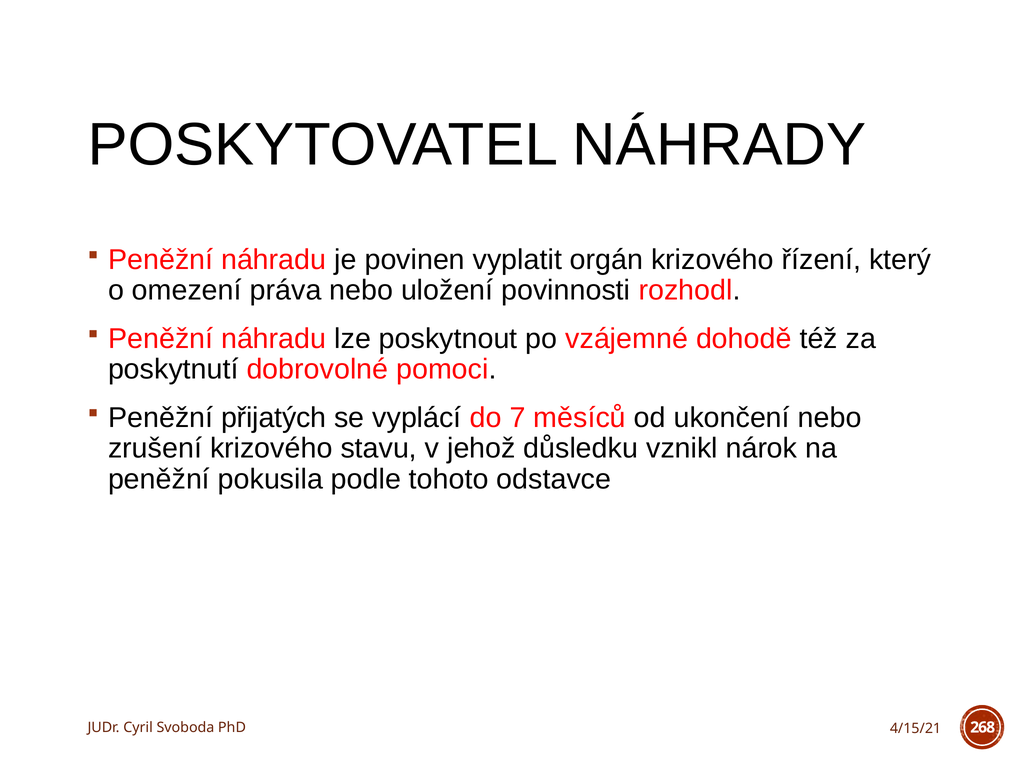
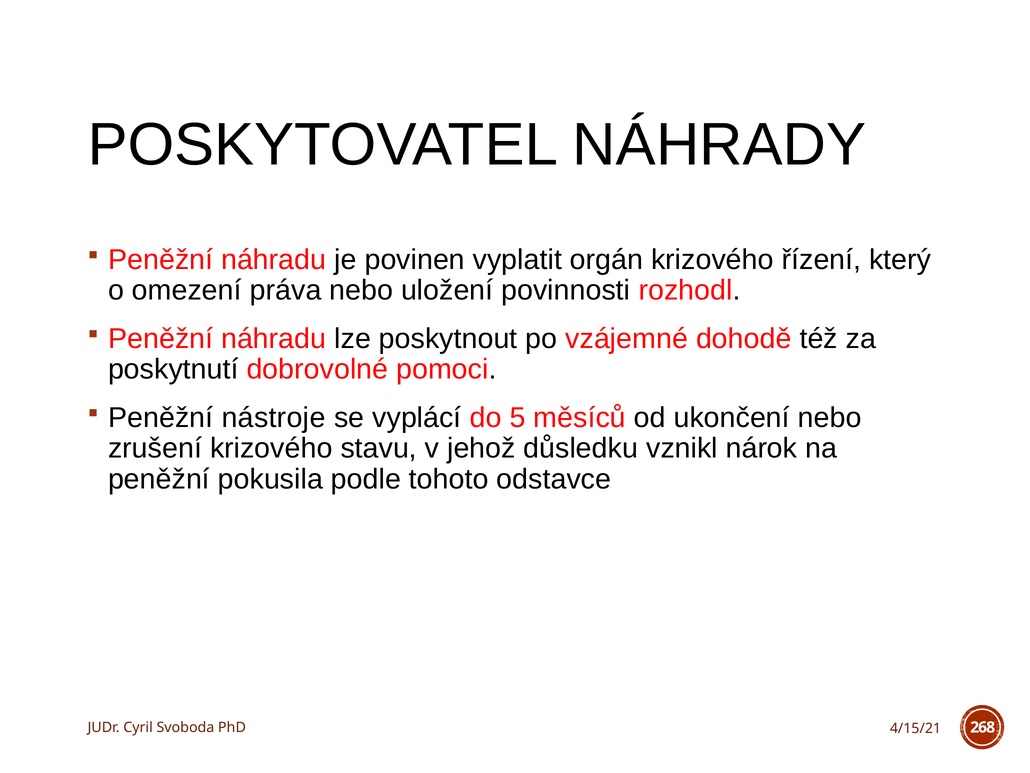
přijatých: přijatých -> nástroje
7: 7 -> 5
